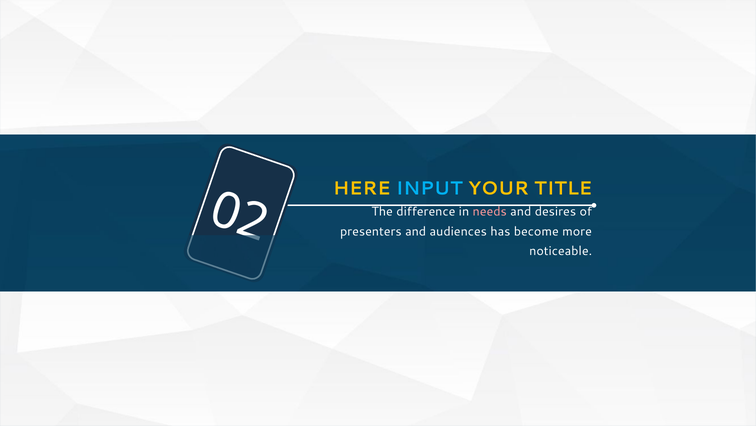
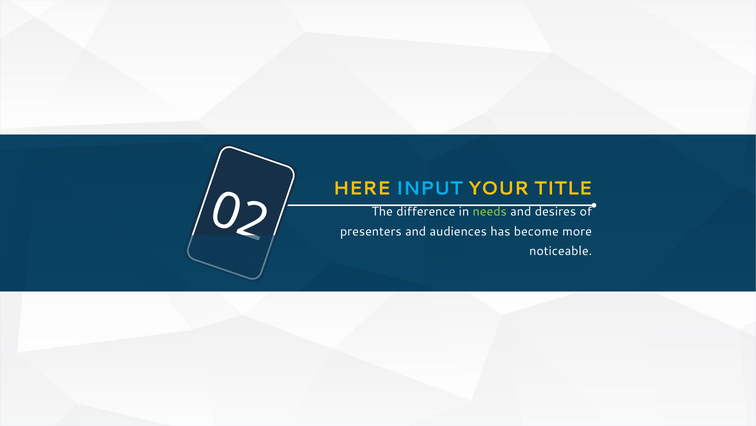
needs colour: pink -> light green
